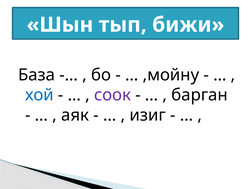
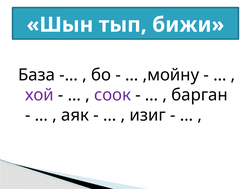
хой colour: blue -> purple
